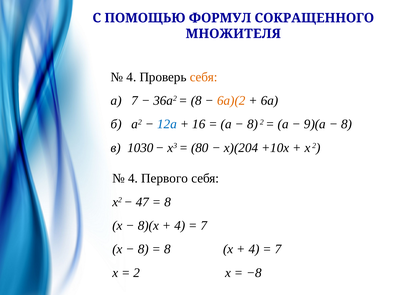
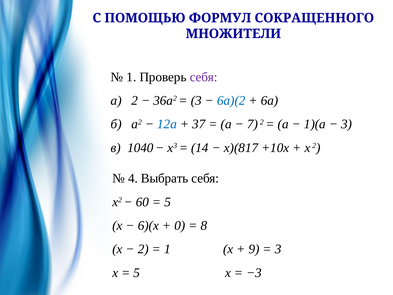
МНОЖИТЕЛЯ: МНОЖИТЕЛЯ -> МНОЖИТЕЛИ
4 at (131, 77): 4 -> 1
себя at (204, 77) colour: orange -> purple
а 7: 7 -> 2
8 at (196, 100): 8 -> 3
6а)(2 colour: orange -> blue
16: 16 -> 37
8 at (252, 124): 8 -> 7
9)(а: 9)(а -> 1)(а
8 at (347, 124): 8 -> 3
1030: 1030 -> 1040
80: 80 -> 14
х)(204: х)(204 -> х)(817
Первого: Первого -> Выбрать
47: 47 -> 60
8 at (168, 202): 8 -> 5
8)(х: 8)(х -> 6)(х
4 at (180, 225): 4 -> 0
7 at (204, 225): 7 -> 8
8 at (143, 249): 8 -> 2
8 at (167, 249): 8 -> 1
4 at (254, 249): 4 -> 9
7 at (278, 249): 7 -> 3
2 at (137, 273): 2 -> 5
−8: −8 -> −3
